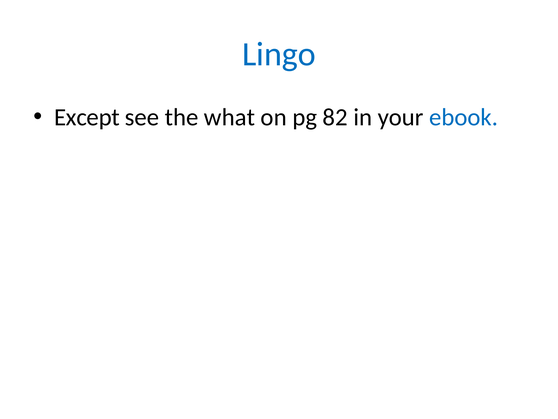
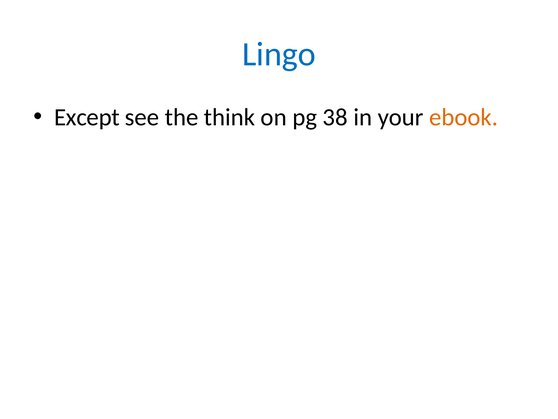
what: what -> think
82: 82 -> 38
ebook colour: blue -> orange
